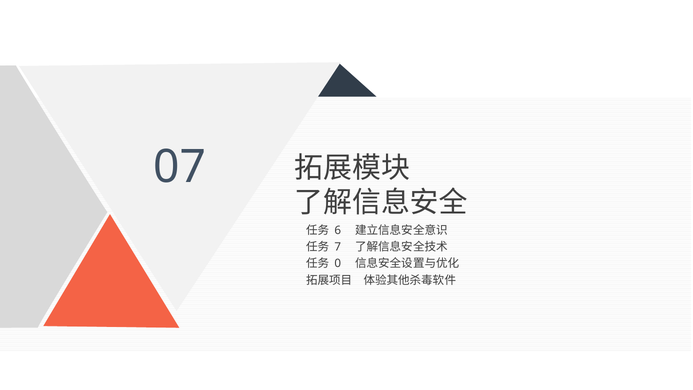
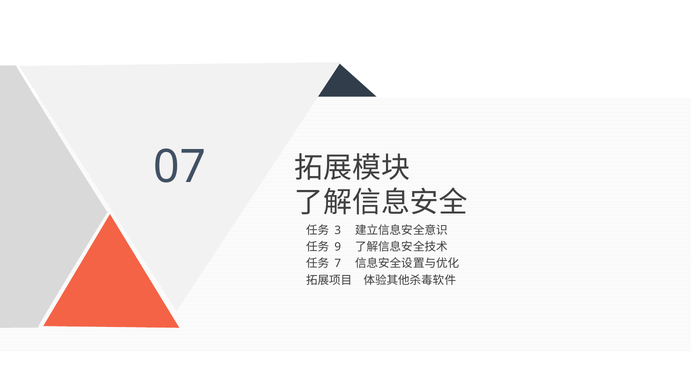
6: 6 -> 3
7: 7 -> 9
0: 0 -> 7
